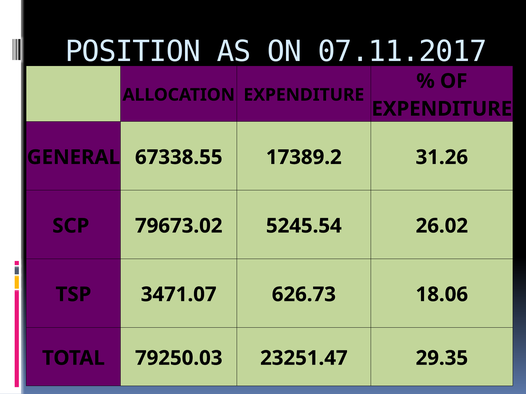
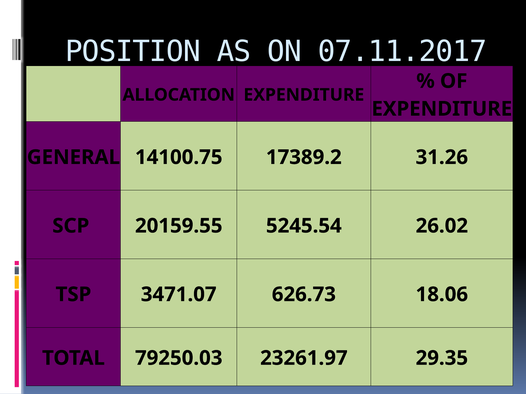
67338.55: 67338.55 -> 14100.75
79673.02: 79673.02 -> 20159.55
23251.47: 23251.47 -> 23261.97
